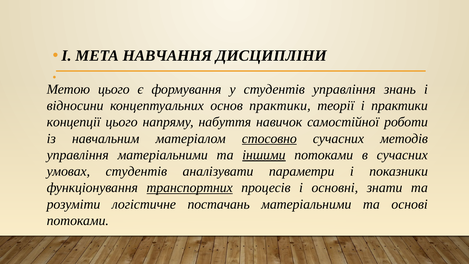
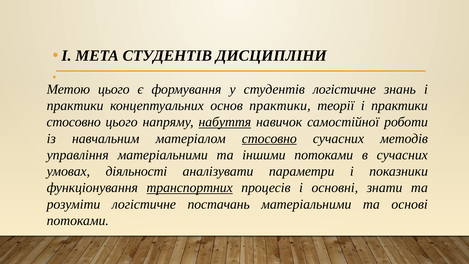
МЕТА НАВЧАННЯ: НАВЧАННЯ -> СТУДЕНТІВ
студентів управління: управління -> логістичне
відносини at (75, 106): відносини -> практики
концепції at (74, 122): концепції -> стосовно
набуття underline: none -> present
іншими underline: present -> none
умовах студентів: студентів -> діяльності
